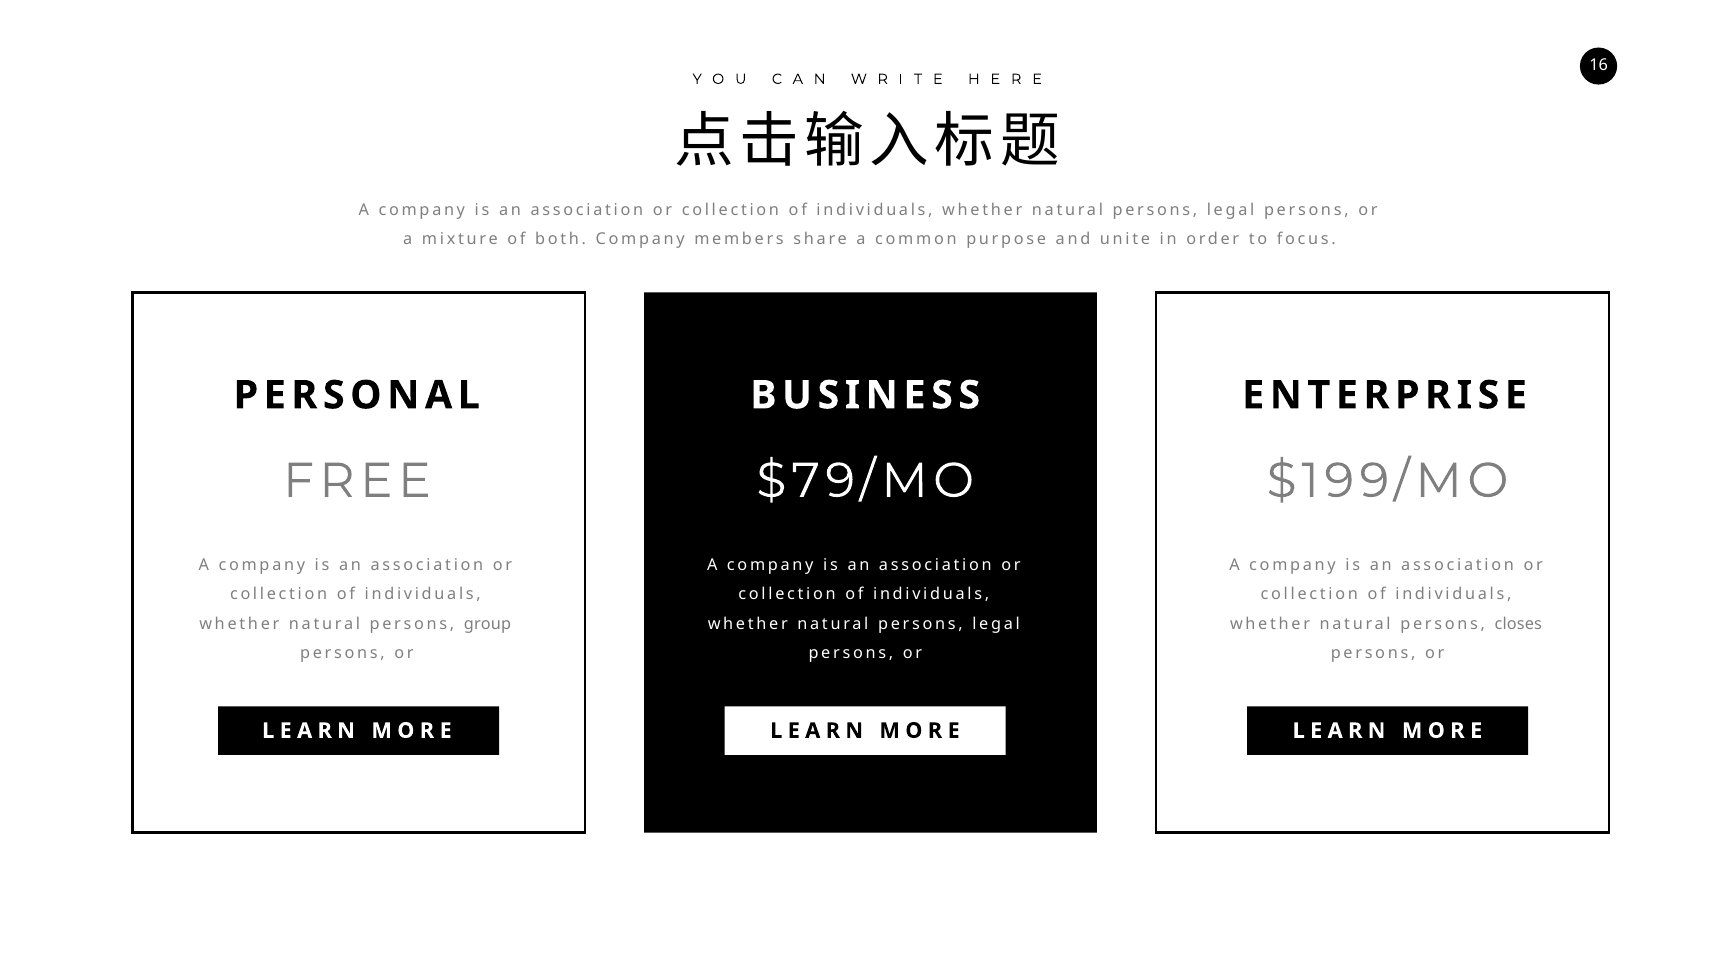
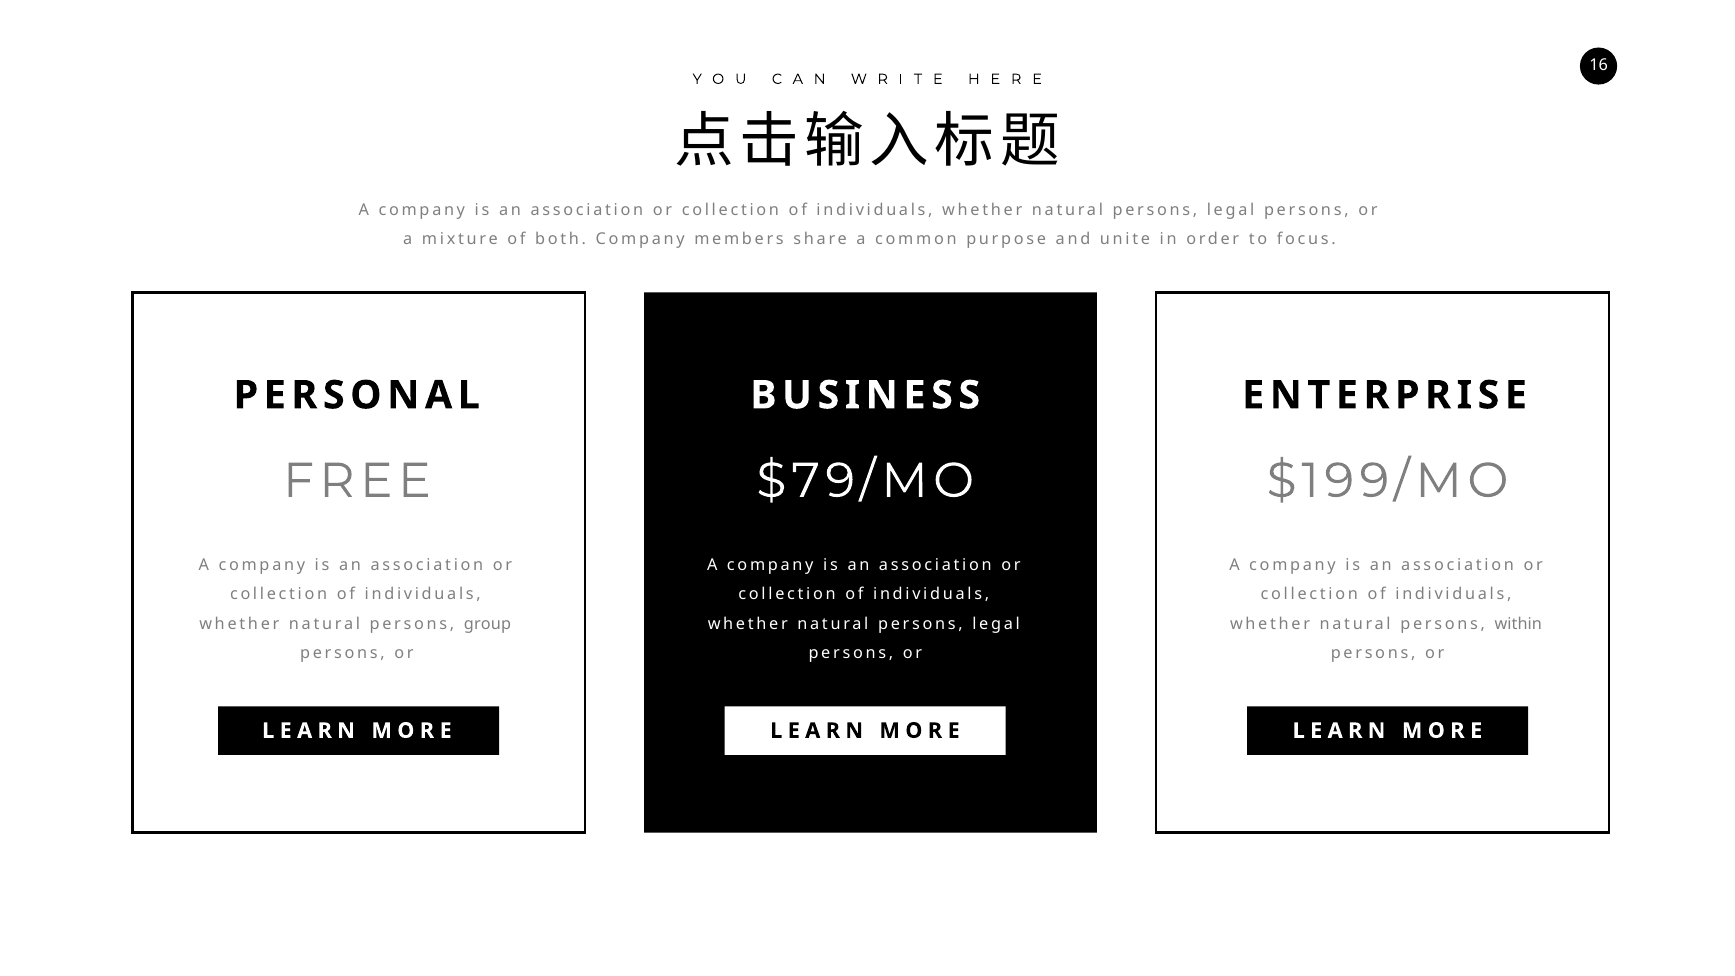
closes: closes -> within
